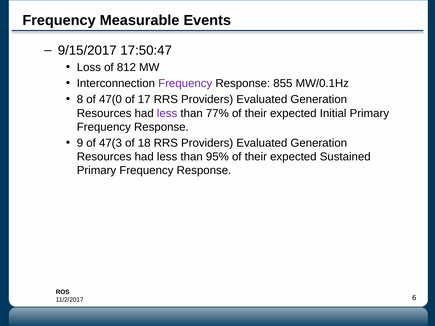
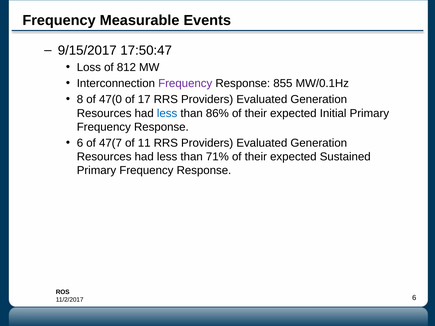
less at (167, 113) colour: purple -> blue
77%: 77% -> 86%
9 at (80, 143): 9 -> 6
47(3: 47(3 -> 47(7
18: 18 -> 11
95%: 95% -> 71%
